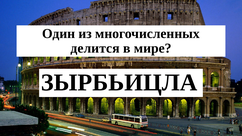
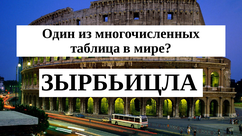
делится: делится -> таблица
